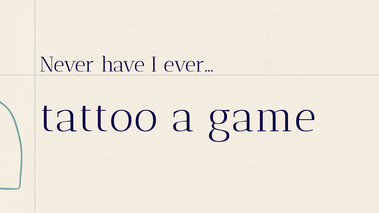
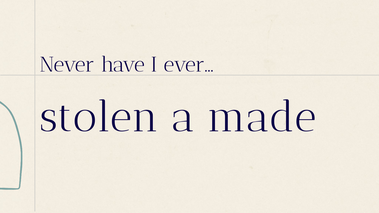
tattoo: tattoo -> stolen
game: game -> made
